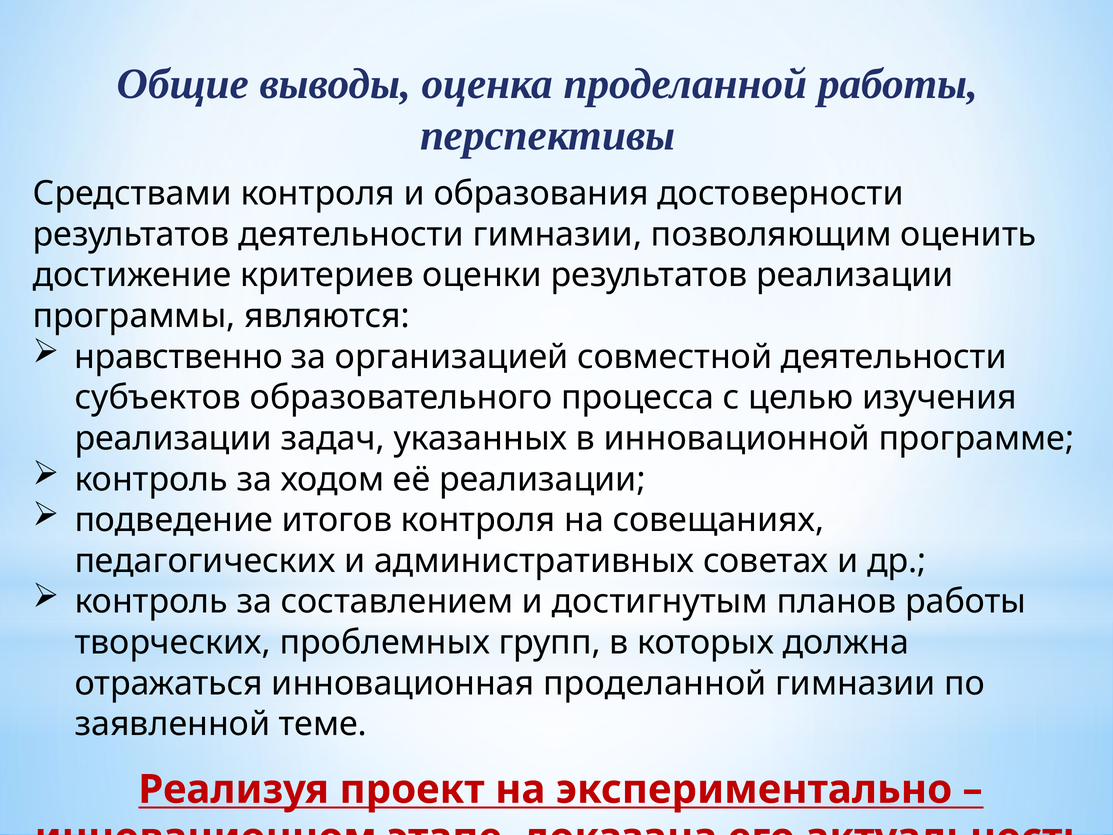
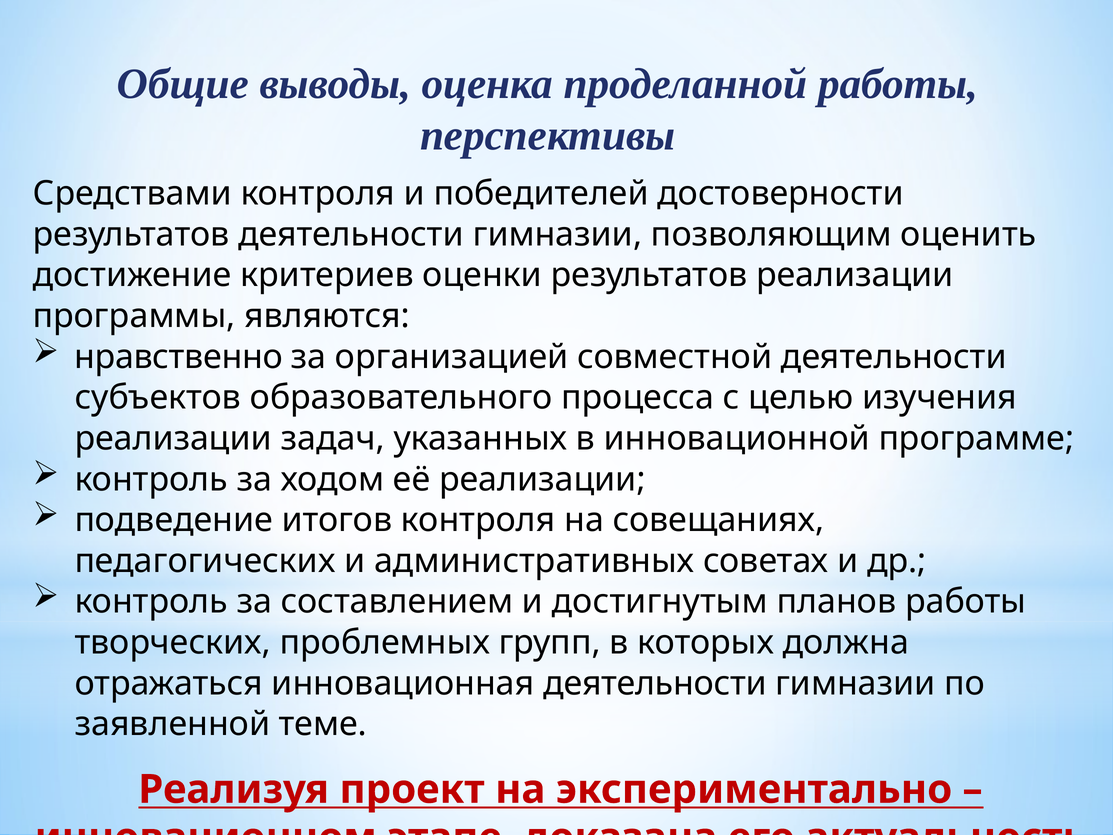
образования: образования -> победителей
инновационная проделанной: проделанной -> деятельности
